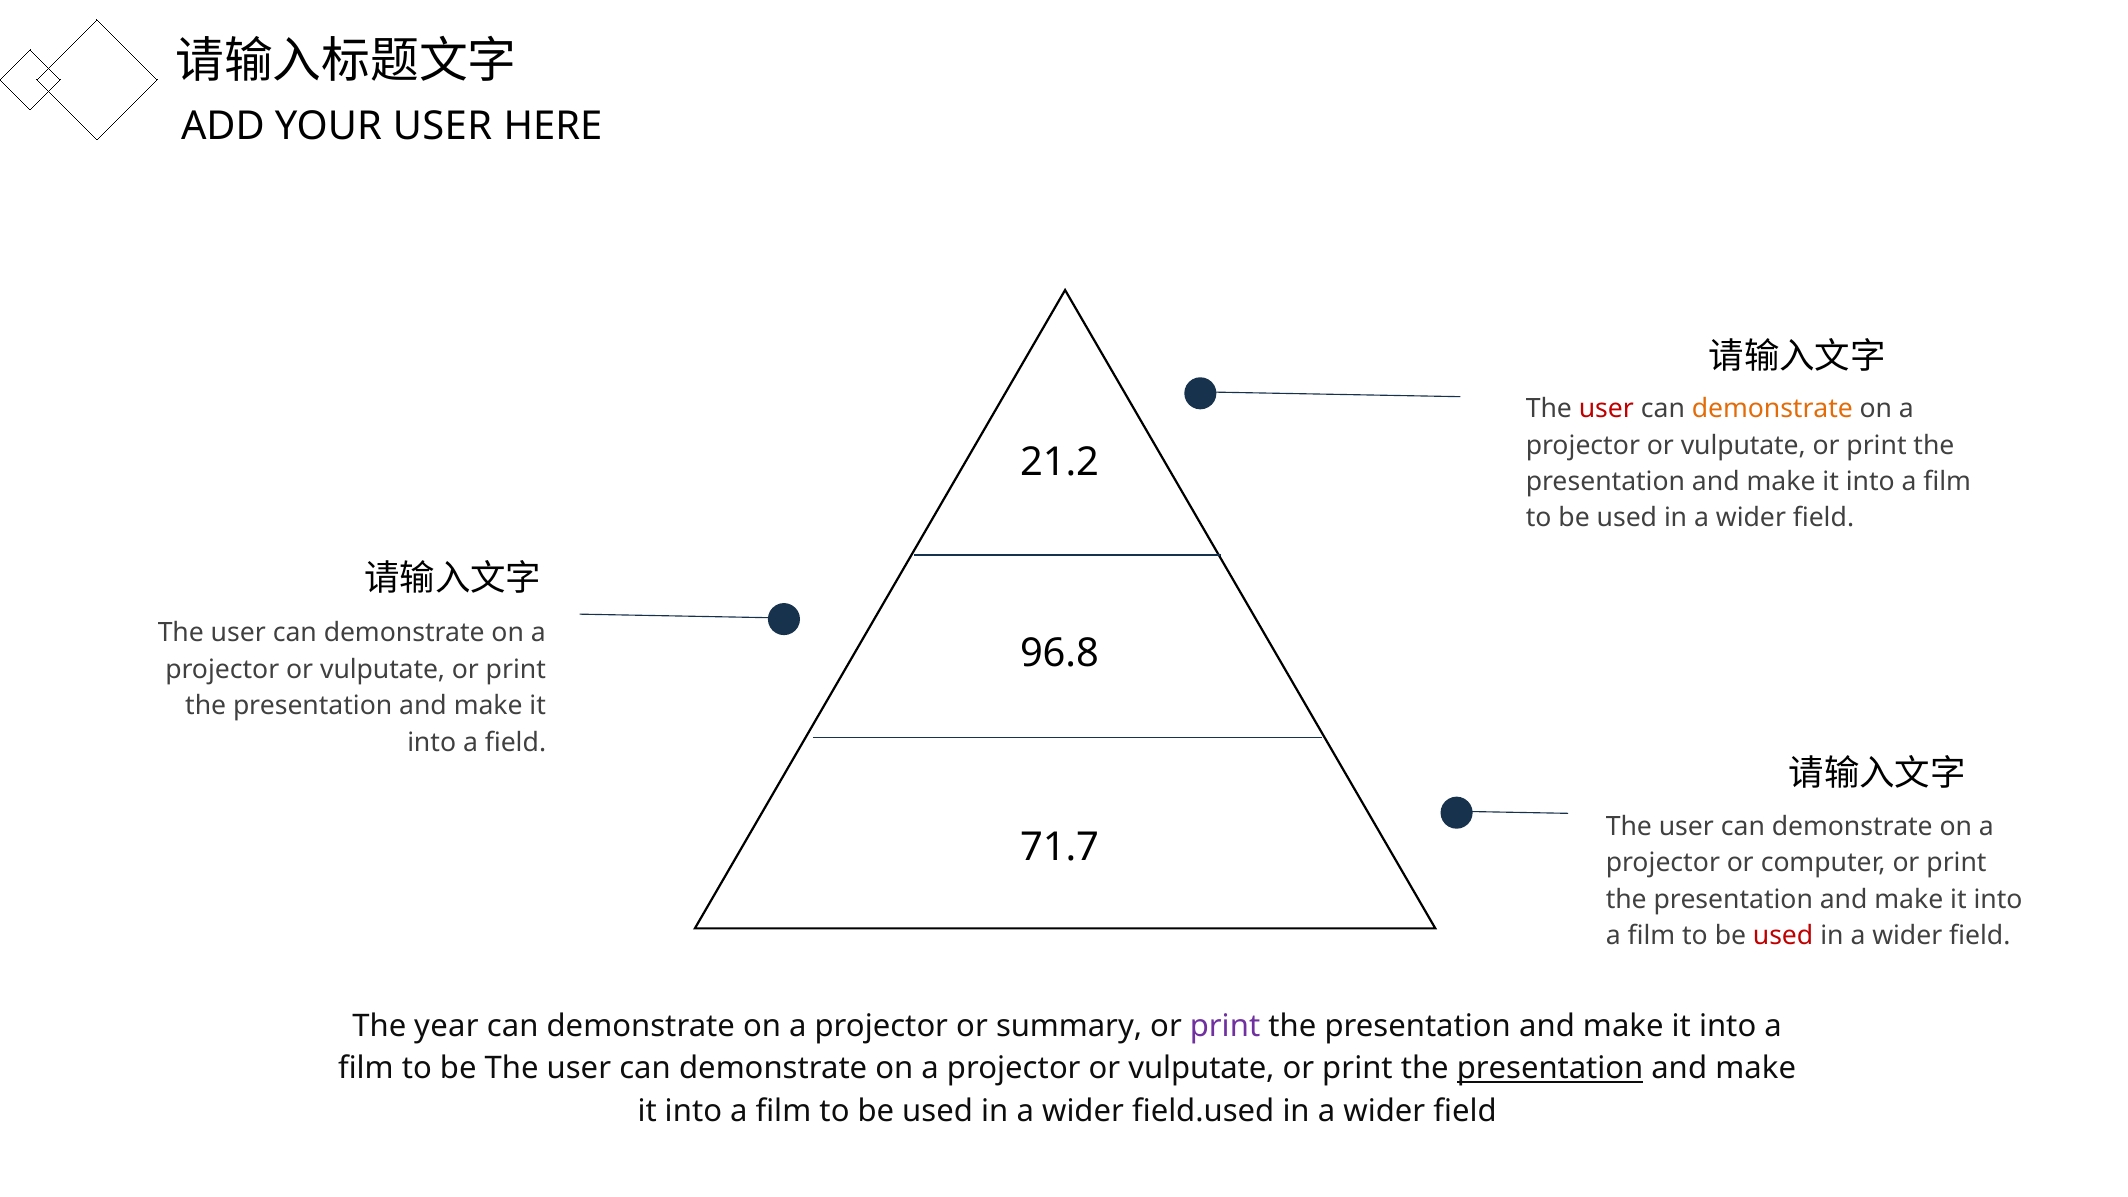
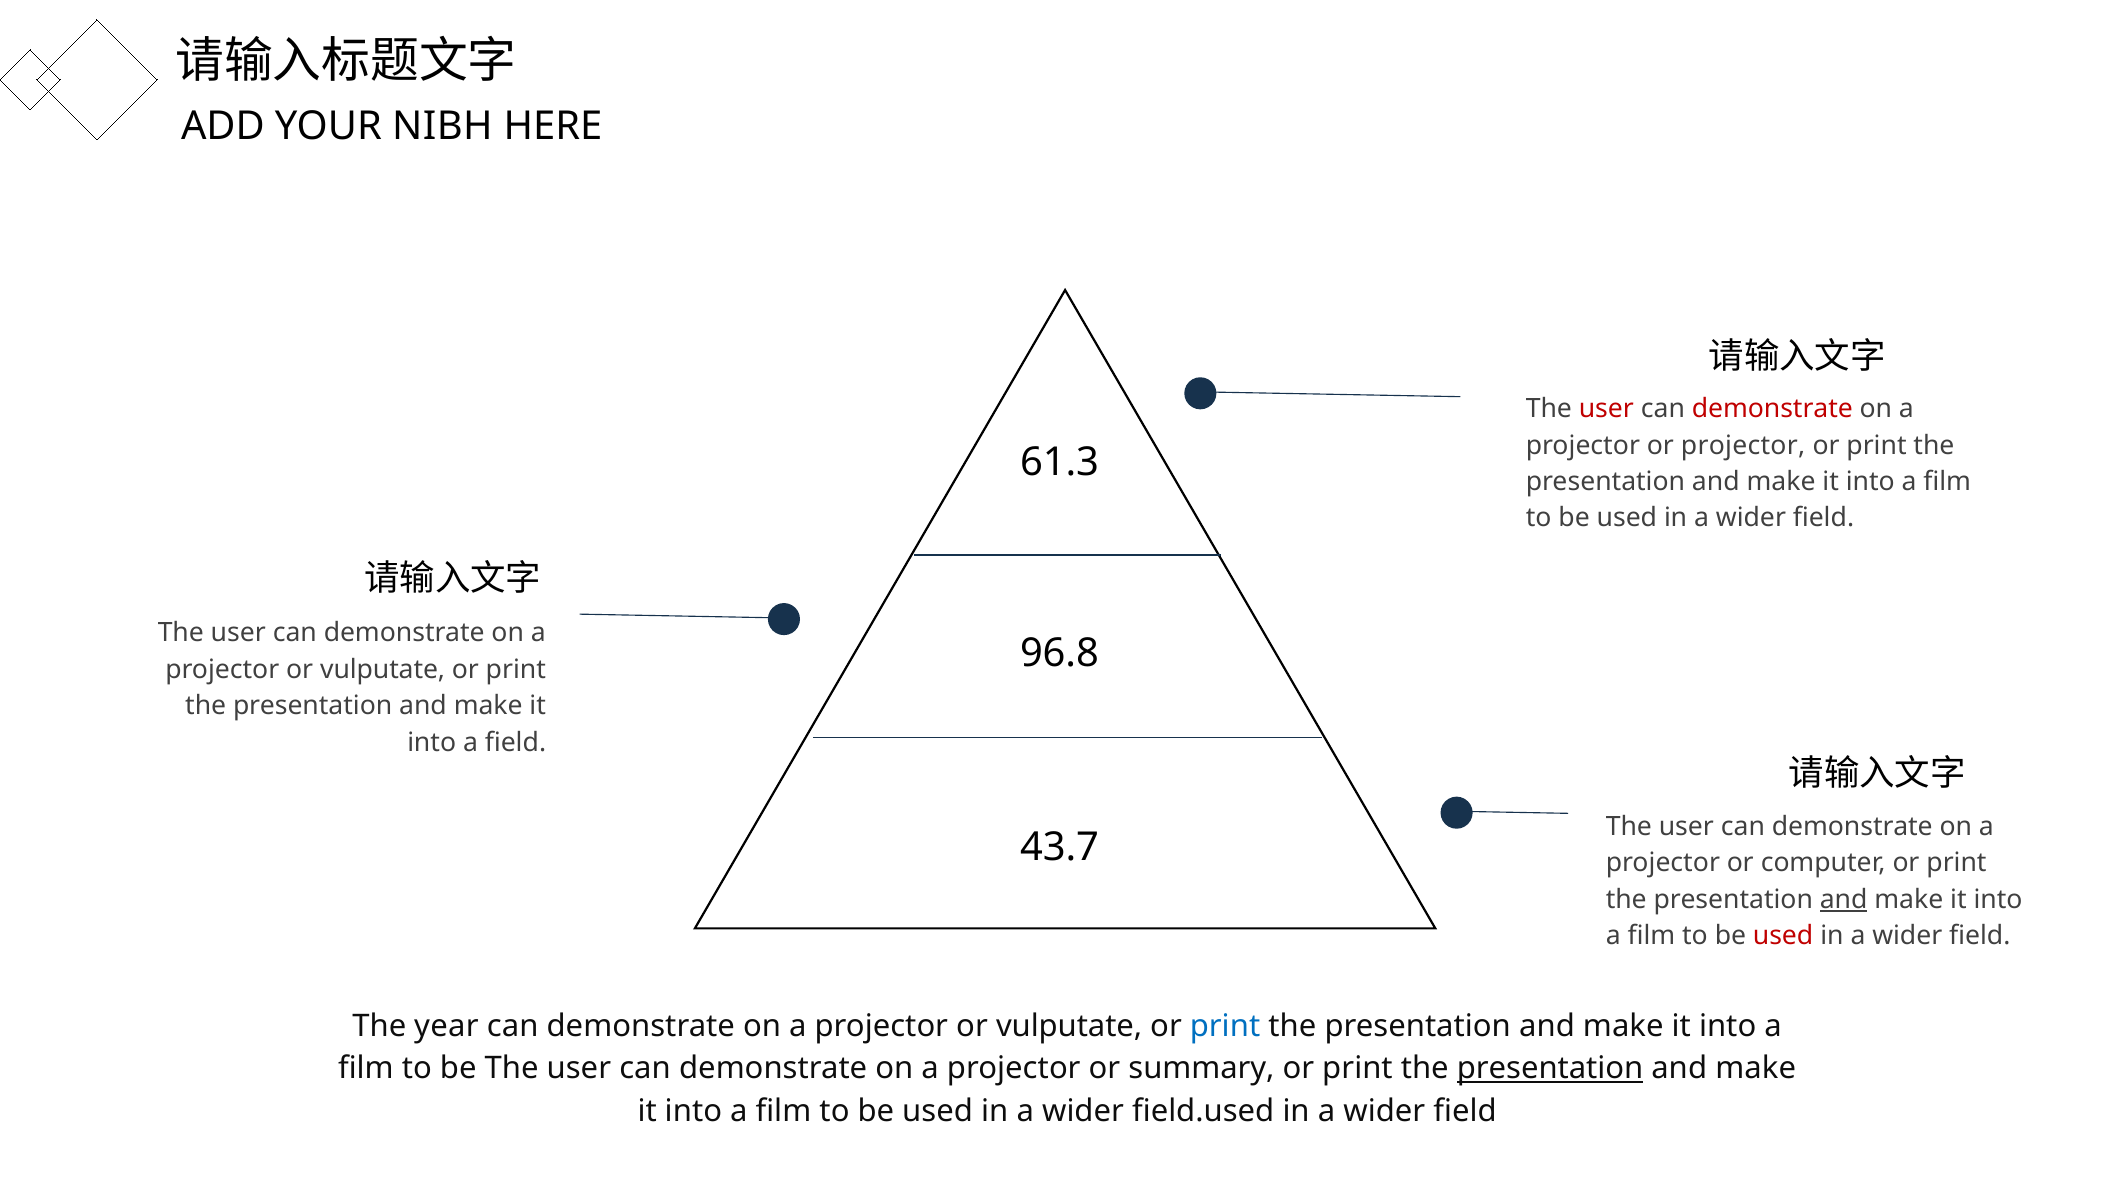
YOUR USER: USER -> NIBH
demonstrate at (1772, 409) colour: orange -> red
vulputate at (1743, 445): vulputate -> projector
21.2: 21.2 -> 61.3
71.7: 71.7 -> 43.7
and at (1844, 900) underline: none -> present
summary at (1069, 1026): summary -> vulputate
print at (1225, 1026) colour: purple -> blue
vulputate at (1202, 1069): vulputate -> summary
